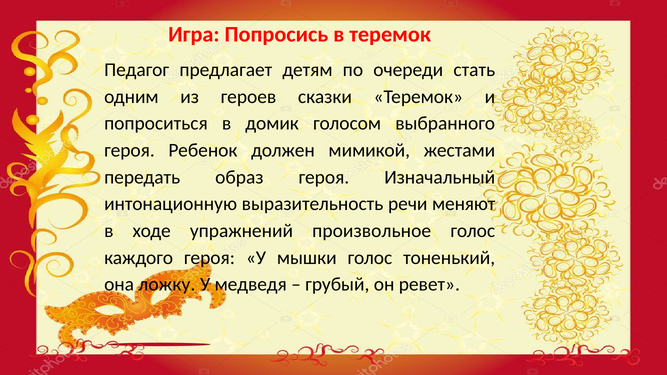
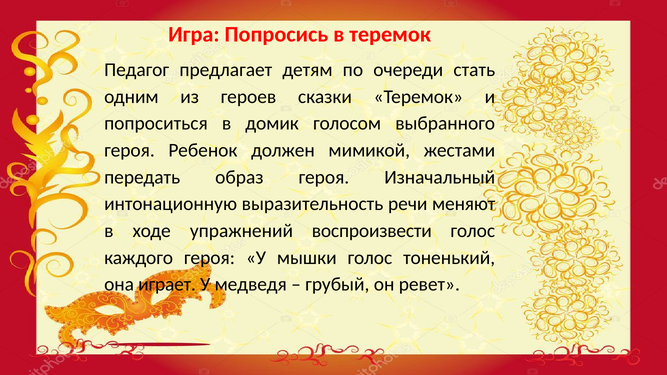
произвольное: произвольное -> воспроизвести
ложку: ложку -> играет
